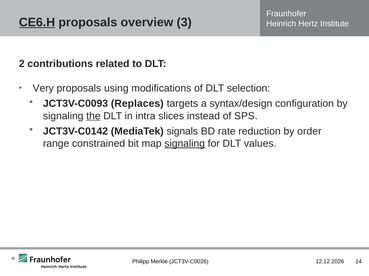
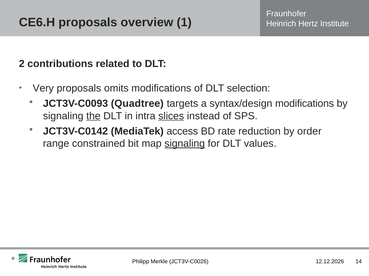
CE6.H underline: present -> none
3: 3 -> 1
using: using -> omits
Replaces: Replaces -> Quadtree
syntax/design configuration: configuration -> modifications
slices underline: none -> present
signals: signals -> access
